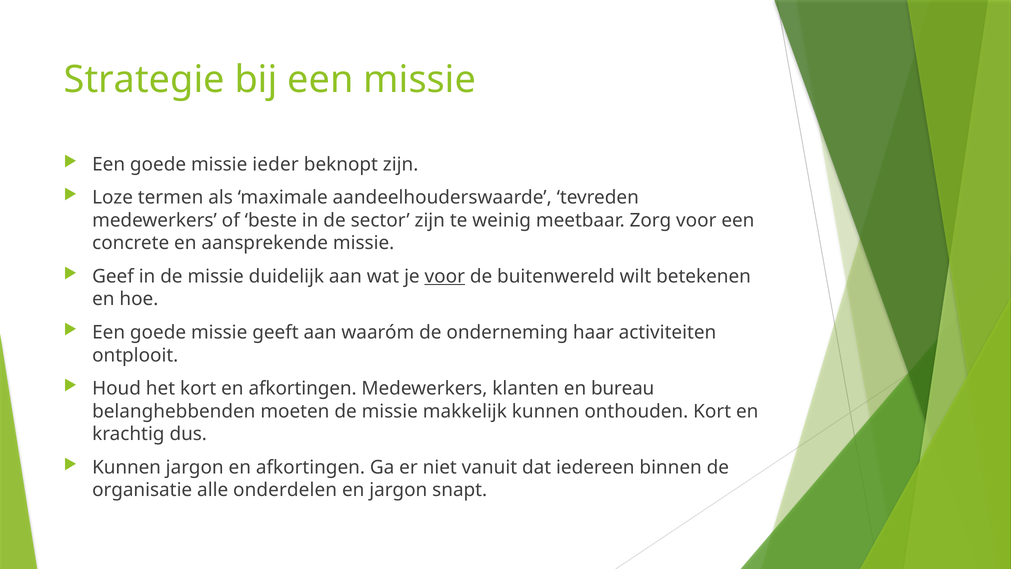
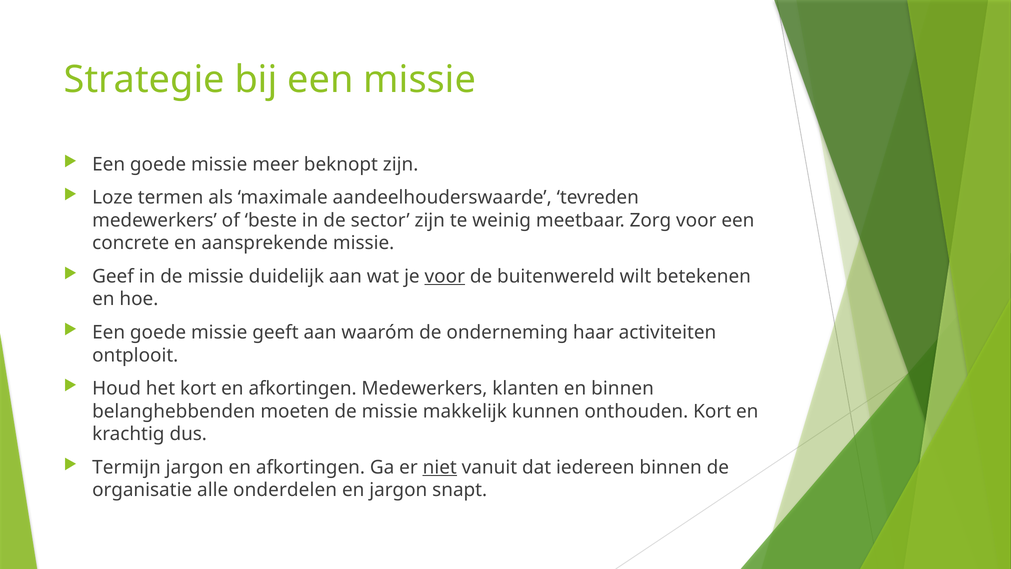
ieder: ieder -> meer
en bureau: bureau -> binnen
Kunnen at (127, 467): Kunnen -> Termijn
niet underline: none -> present
